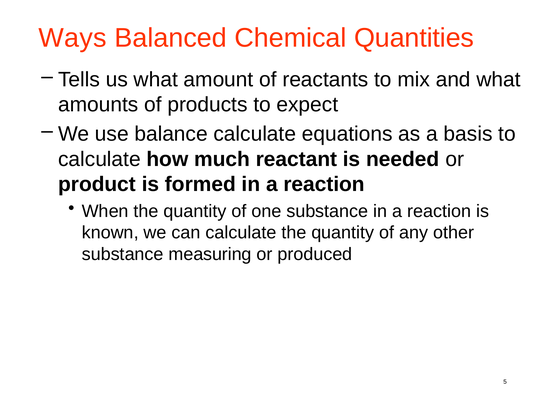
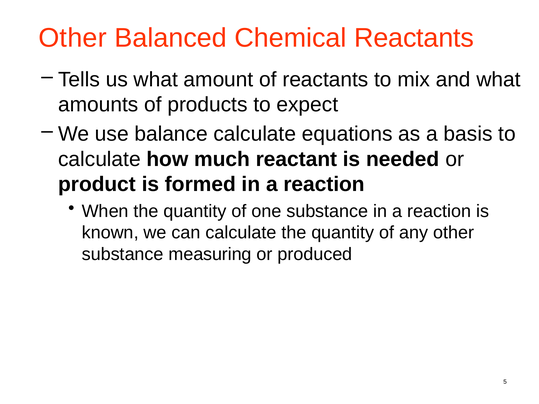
Ways at (73, 38): Ways -> Other
Chemical Quantities: Quantities -> Reactants
